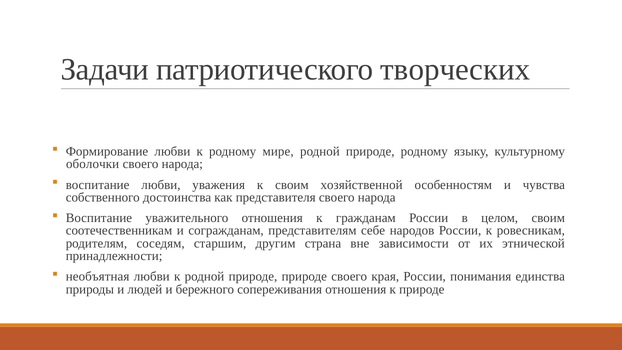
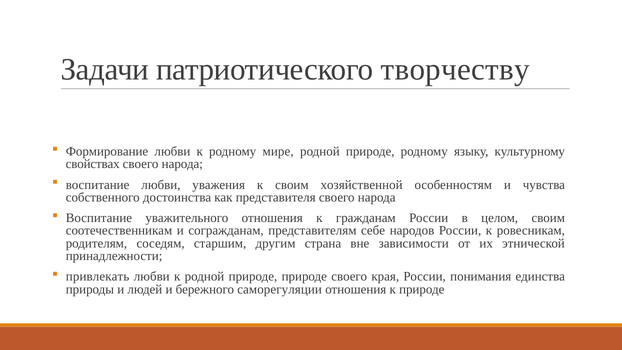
творческих: творческих -> творчеству
оболочки: оболочки -> свойствах
необъятная: необъятная -> привлекать
сопереживания: сопереживания -> саморегуляции
